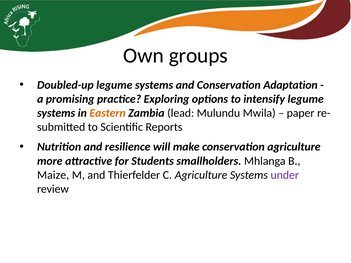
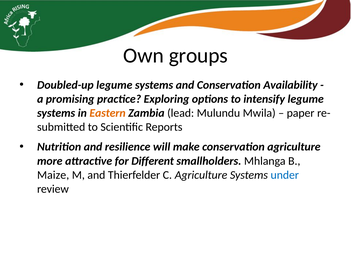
Adaptation: Adaptation -> Availability
Students: Students -> Different
under colour: purple -> blue
